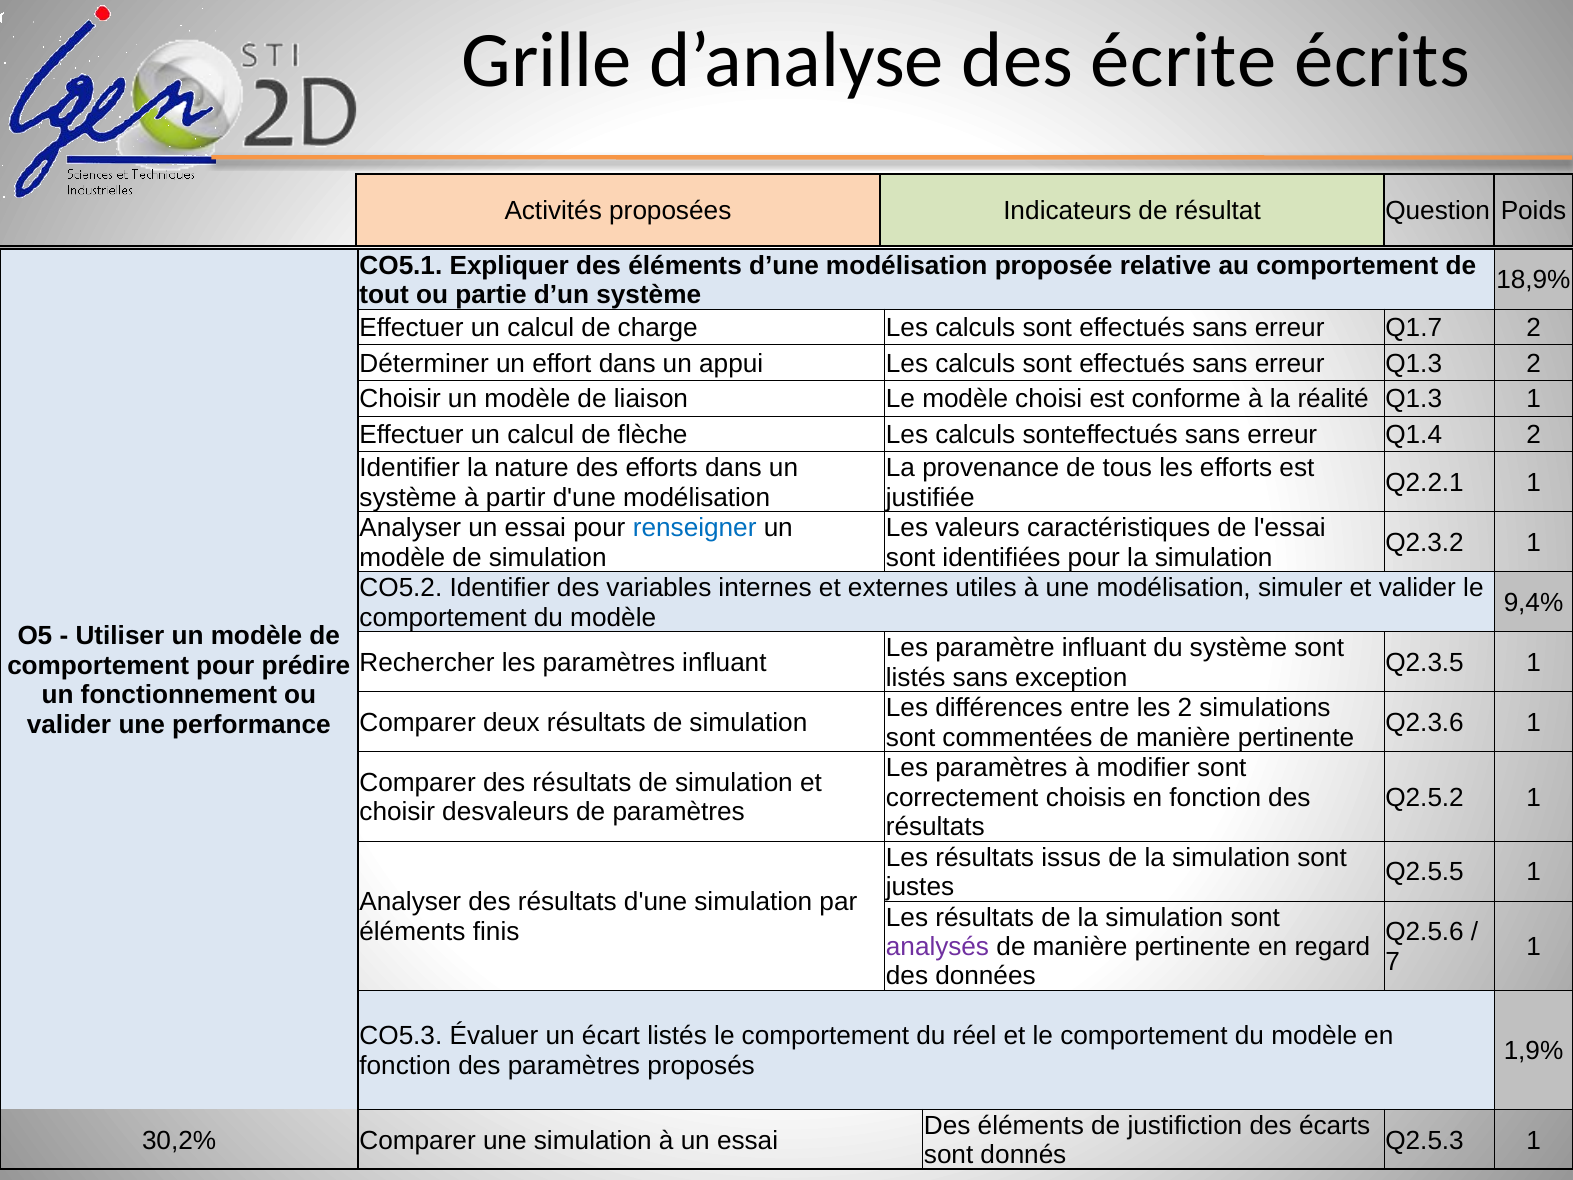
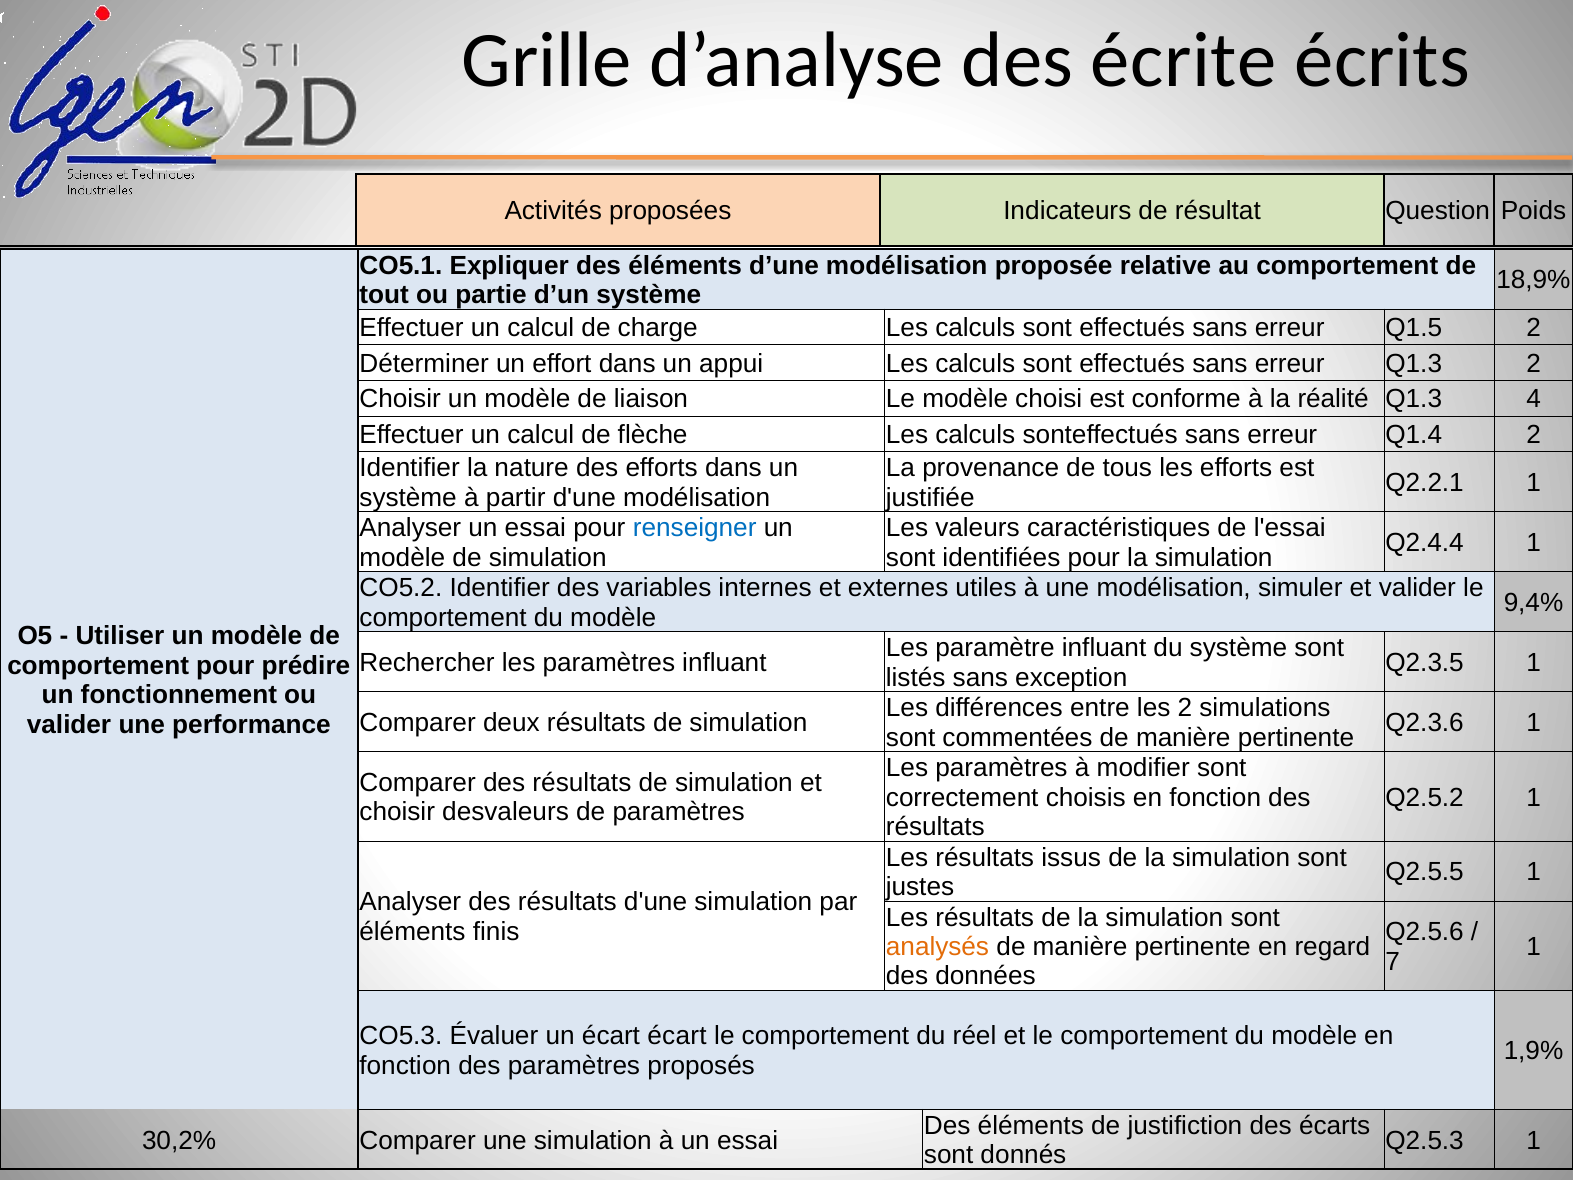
Q1.7: Q1.7 -> Q1.5
Q1.3 1: 1 -> 4
Q2.3.2: Q2.3.2 -> Q2.4.4
analysés colour: purple -> orange
écart listés: listés -> écart
